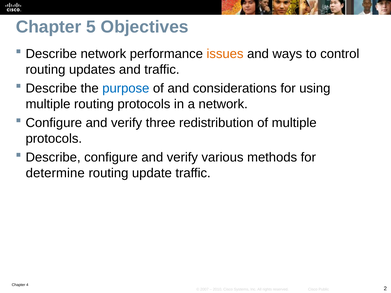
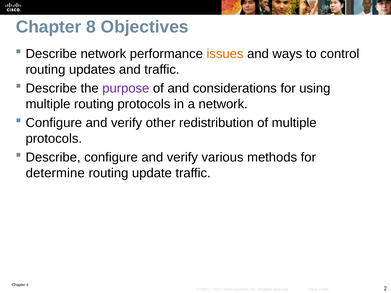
5: 5 -> 8
purpose colour: blue -> purple
three: three -> other
